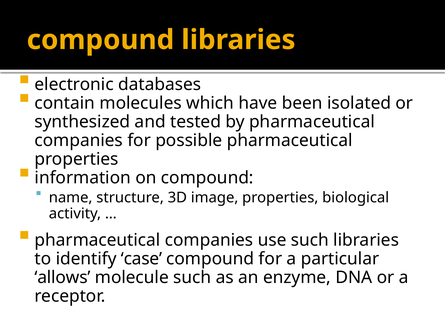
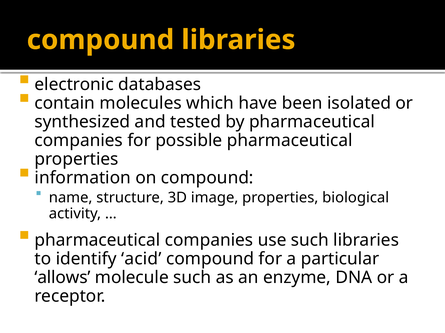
case: case -> acid
